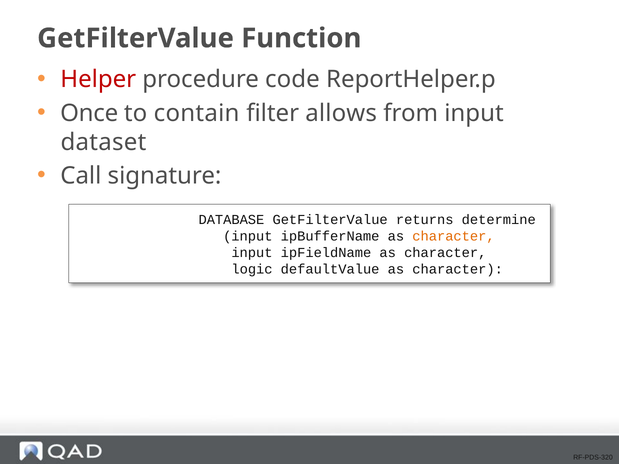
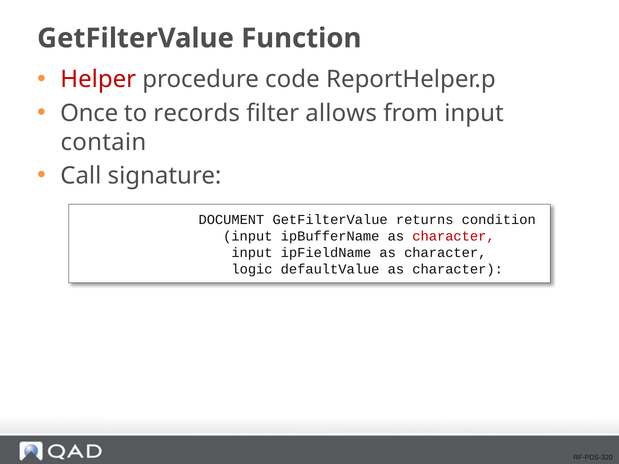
contain: contain -> records
dataset: dataset -> contain
DATABASE: DATABASE -> DOCUMENT
determine: determine -> condition
character at (453, 236) colour: orange -> red
